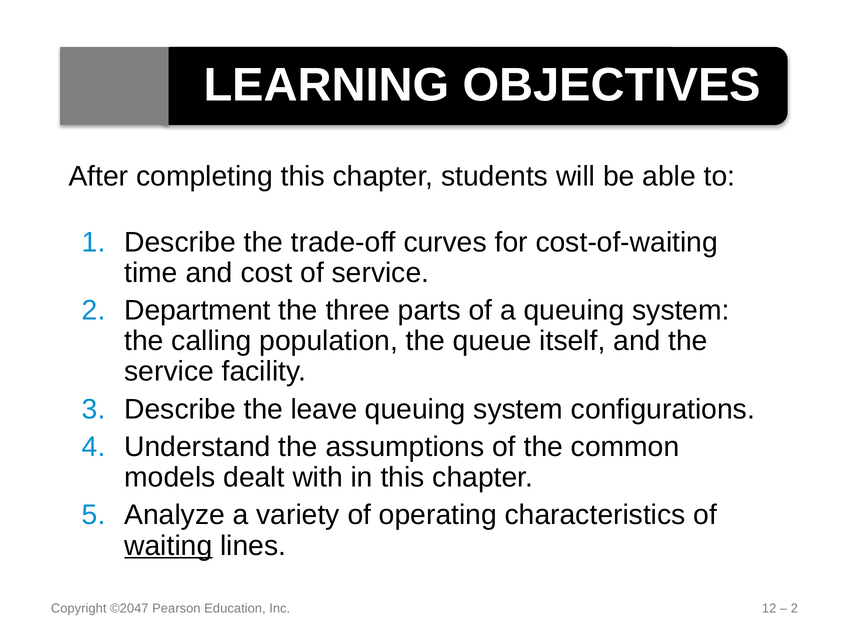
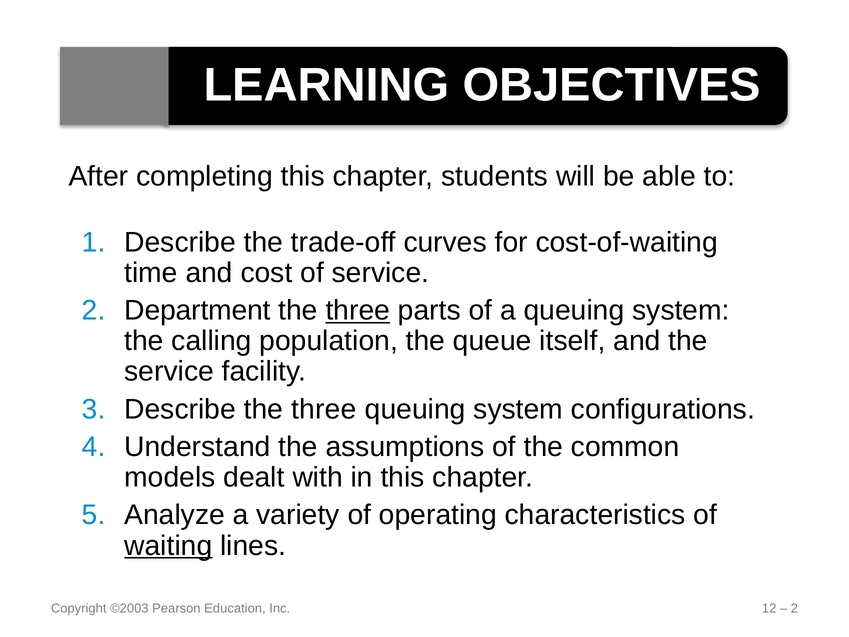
three at (358, 310) underline: none -> present
Describe the leave: leave -> three
©2047: ©2047 -> ©2003
